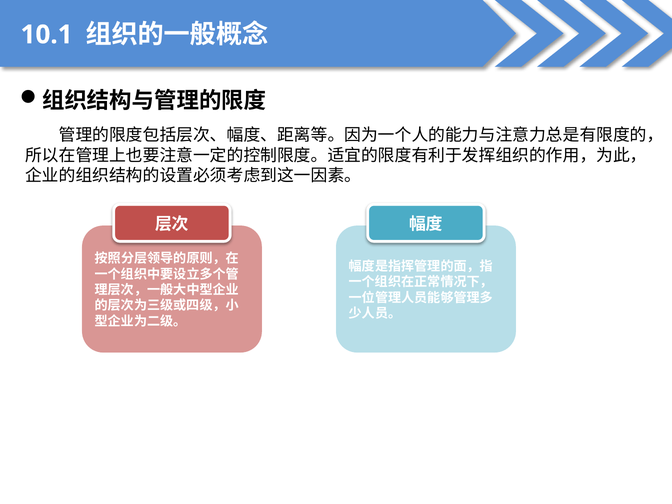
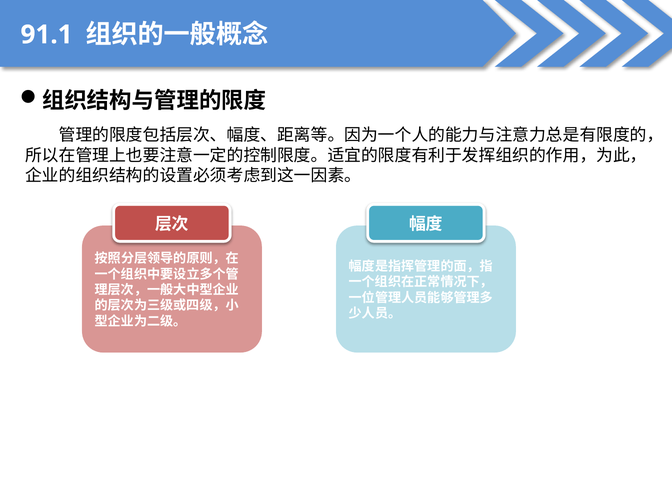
10.1: 10.1 -> 91.1
